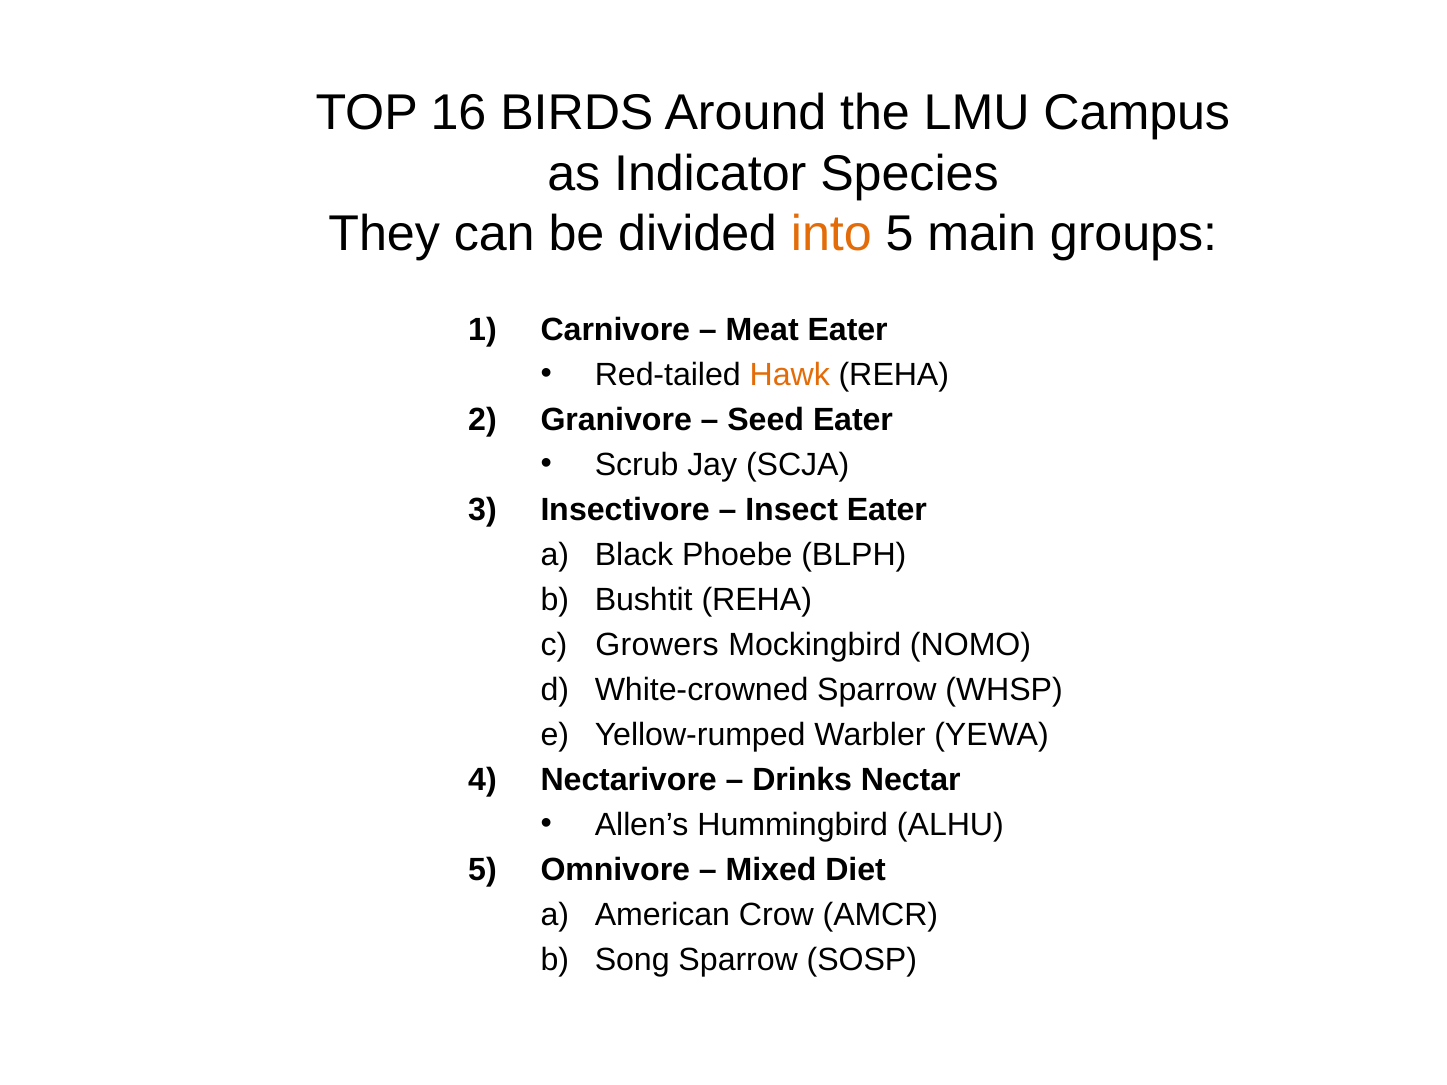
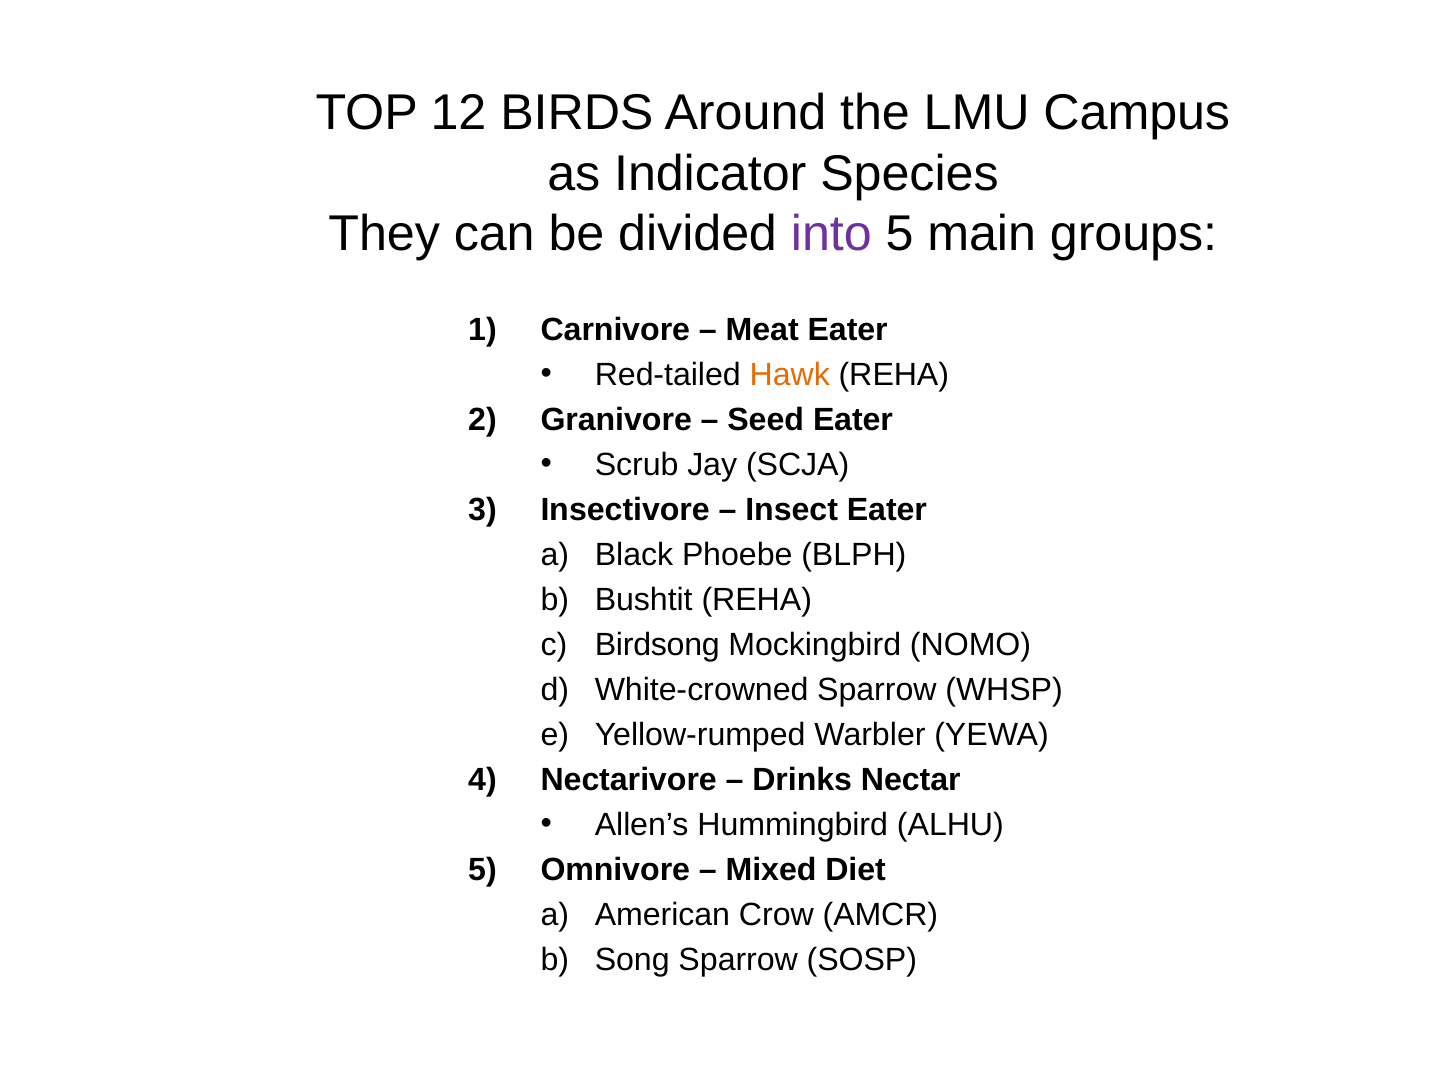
16: 16 -> 12
into colour: orange -> purple
Growers: Growers -> Birdsong
